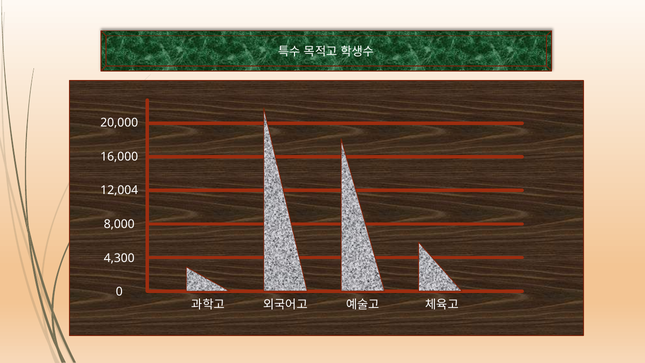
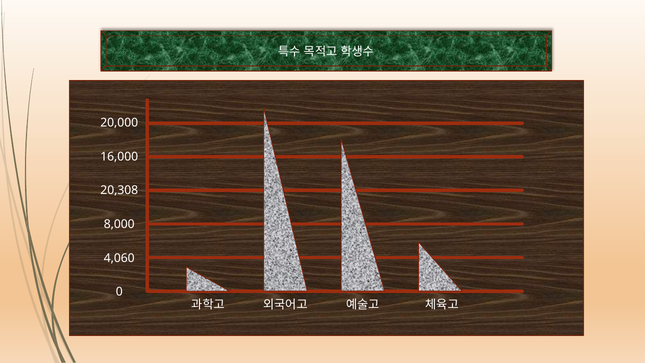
12,004: 12,004 -> 20,308
4,300: 4,300 -> 4,060
